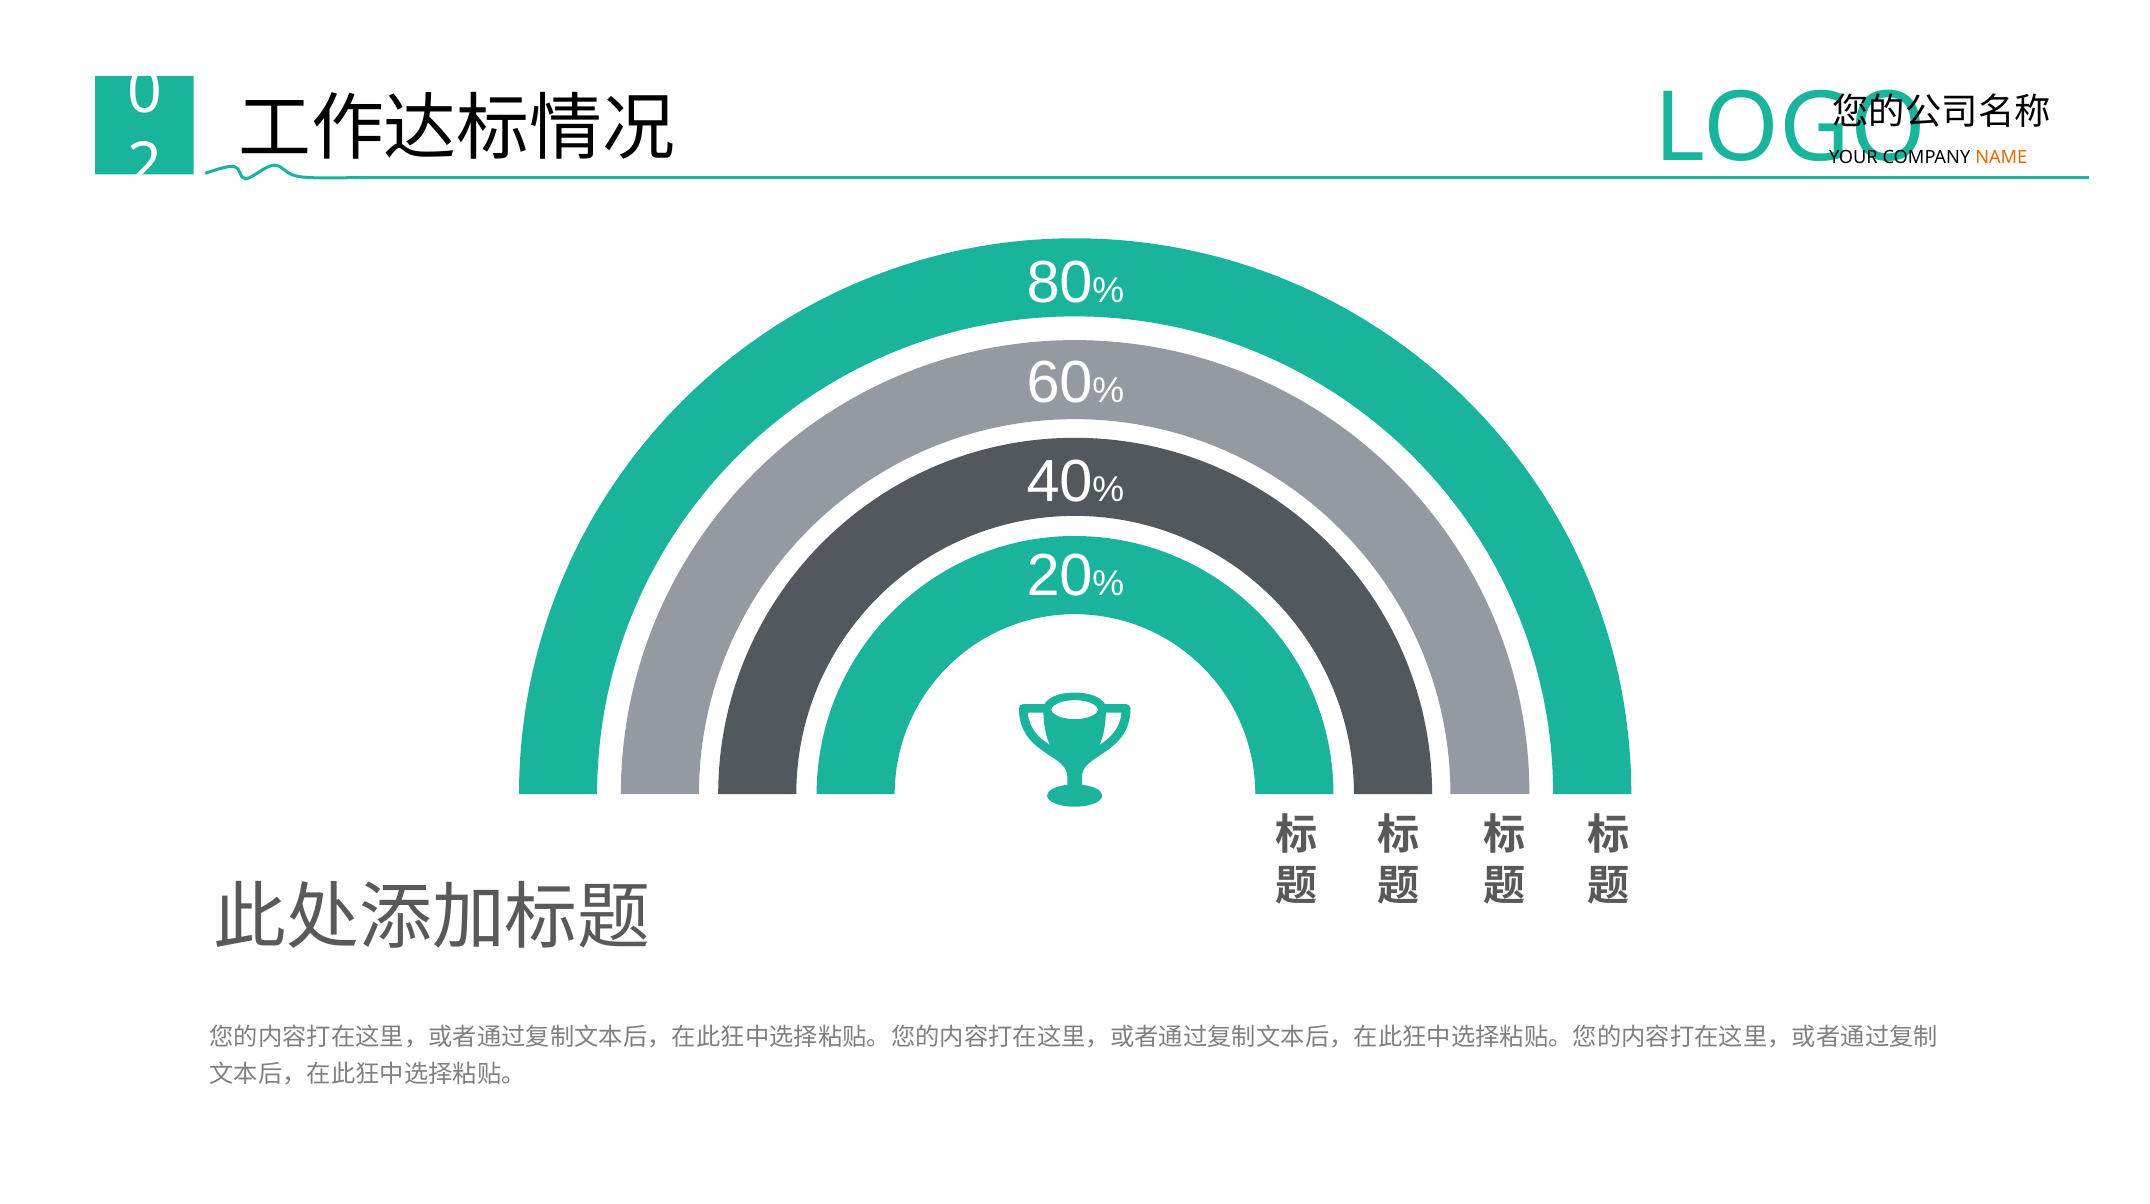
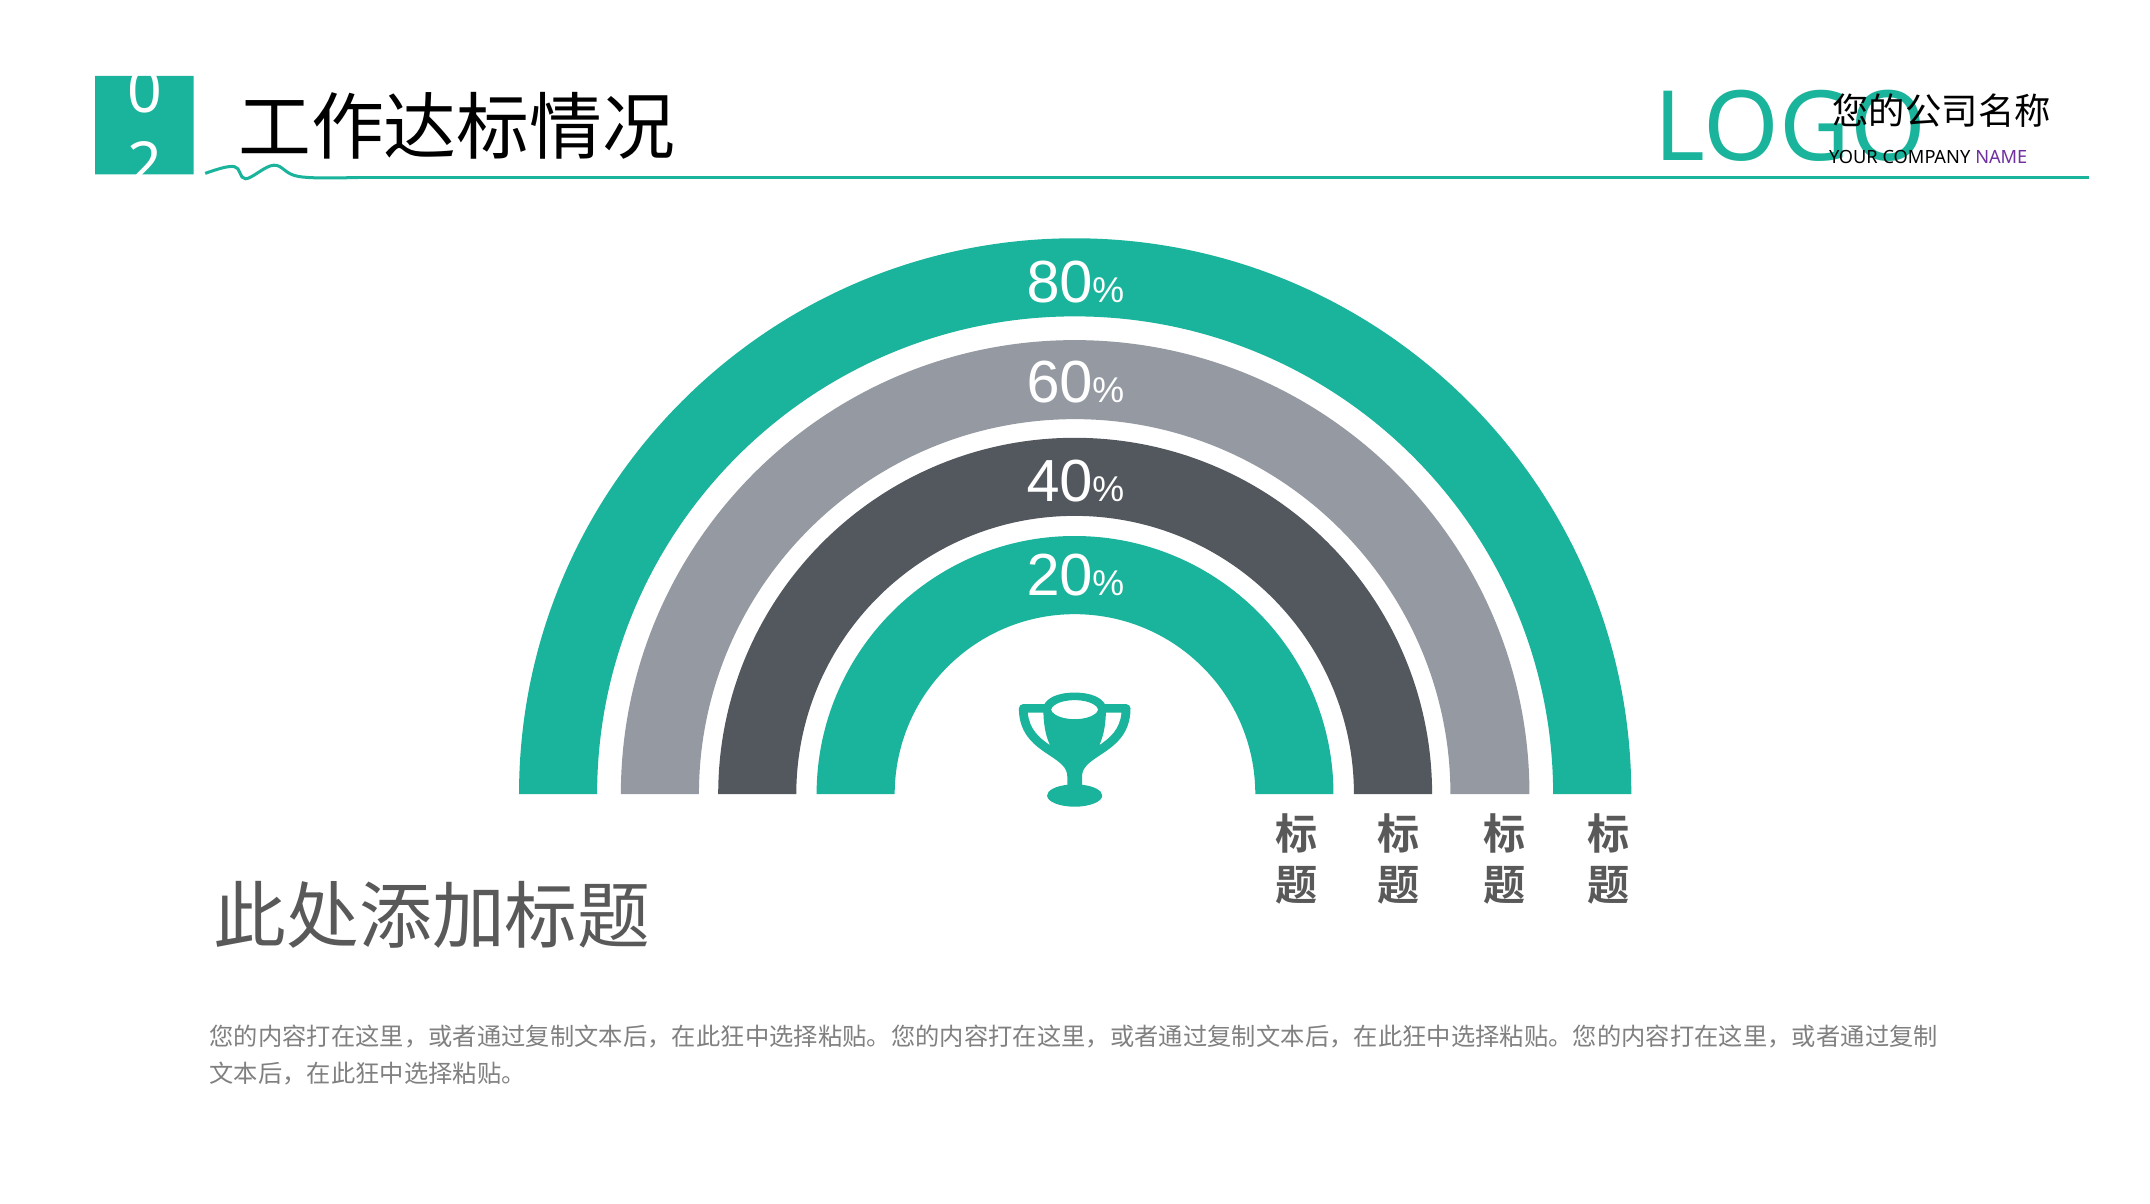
NAME colour: orange -> purple
